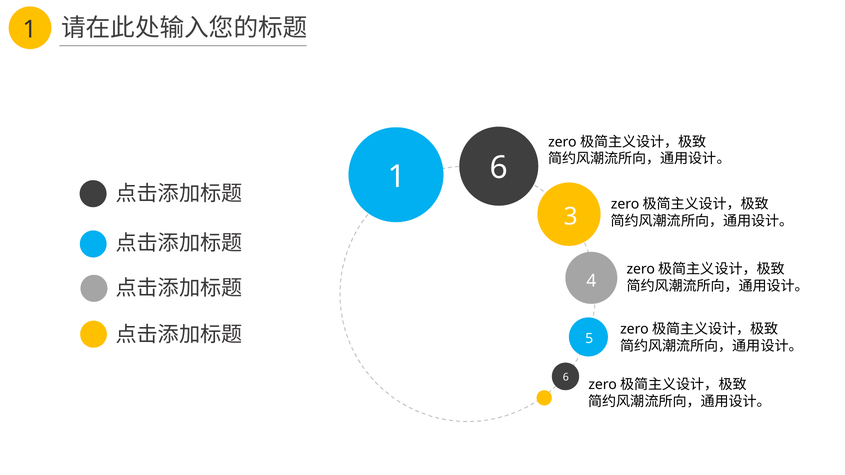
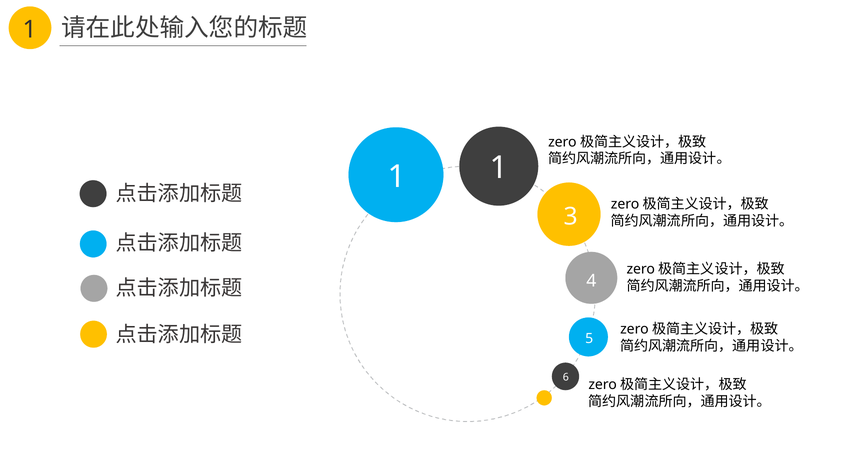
1 6: 6 -> 1
